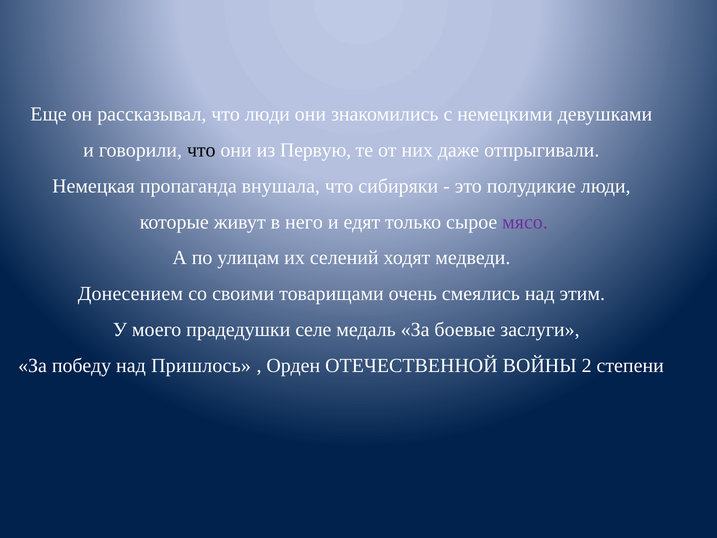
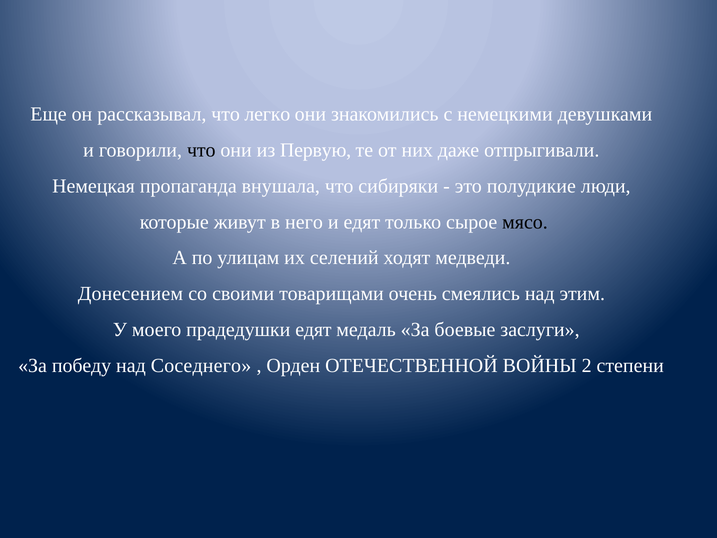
что люди: люди -> легко
мясо colour: purple -> black
прадедушки селе: селе -> едят
Пришлось: Пришлось -> Соседнего
